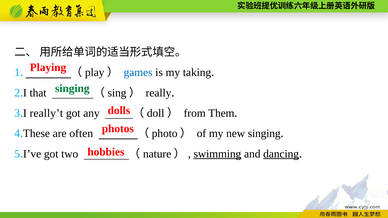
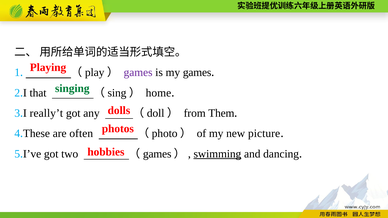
games at (138, 73) colour: blue -> purple
my taking: taking -> games
really: really -> home
new singing: singing -> picture
nature at (157, 154): nature -> games
dancing underline: present -> none
